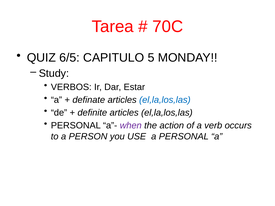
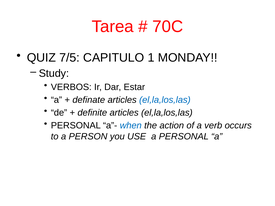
6/5: 6/5 -> 7/5
5: 5 -> 1
when colour: purple -> blue
